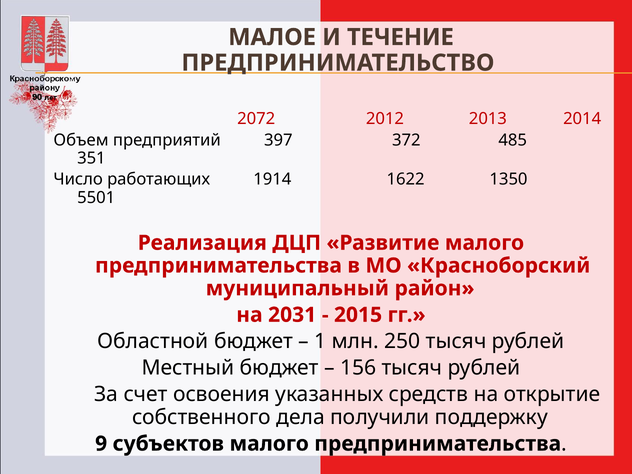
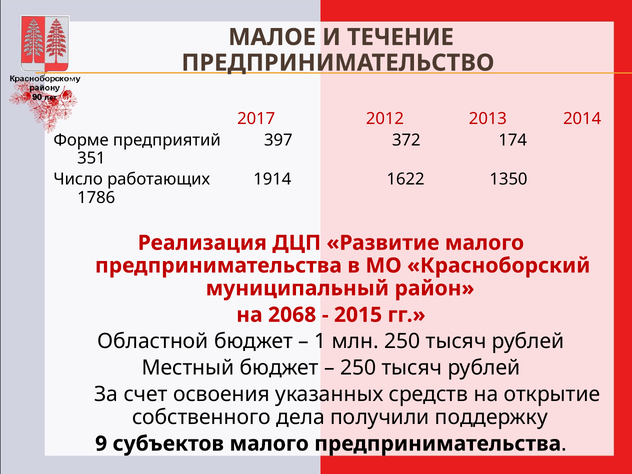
2072: 2072 -> 2017
Объем: Объем -> Форме
485: 485 -> 174
5501: 5501 -> 1786
2031: 2031 -> 2068
156 at (358, 368): 156 -> 250
